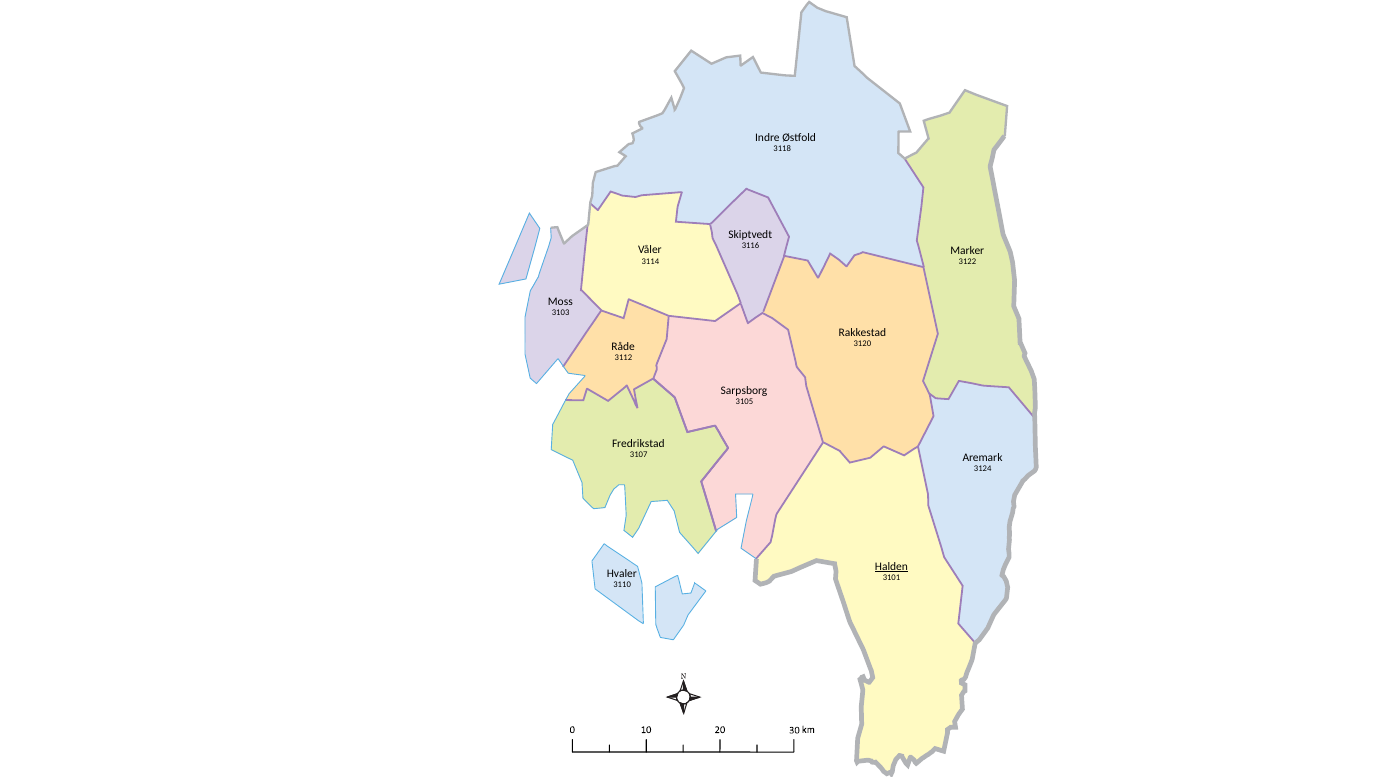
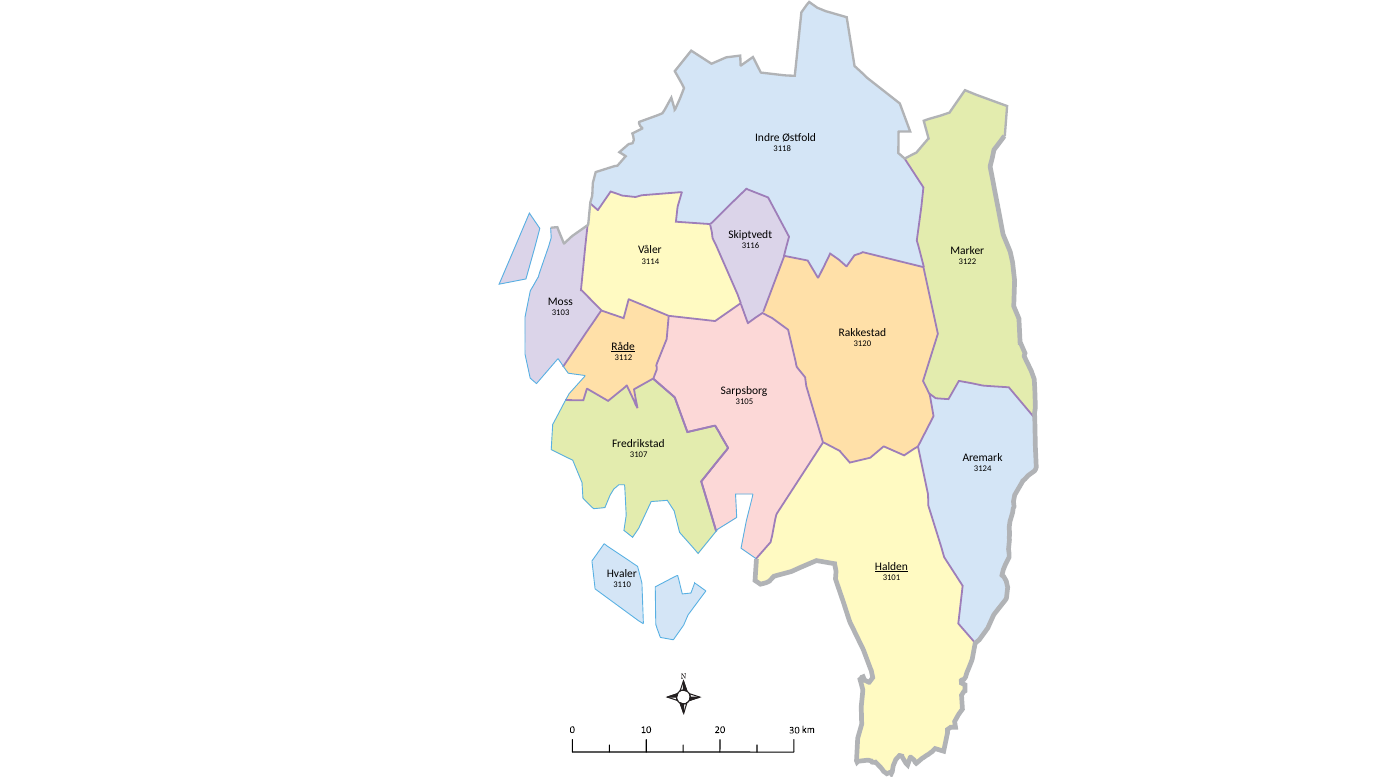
Råde underline: none -> present
